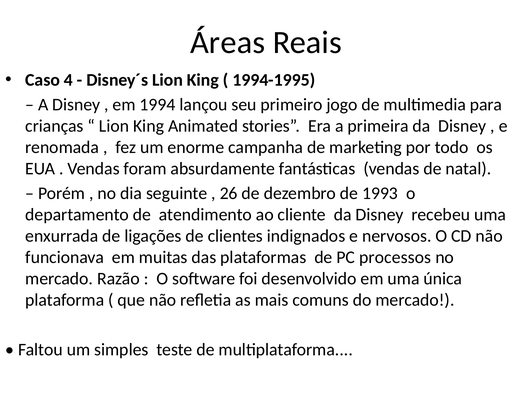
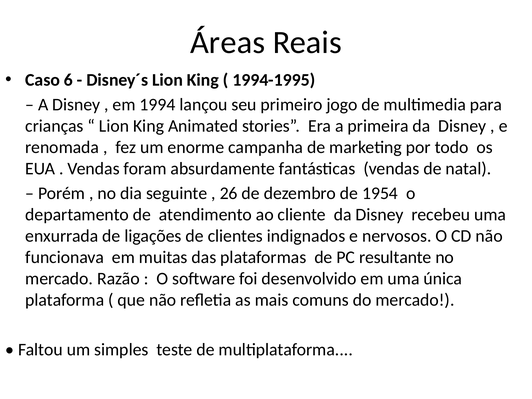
4: 4 -> 6
1993: 1993 -> 1954
processos: processos -> resultante
